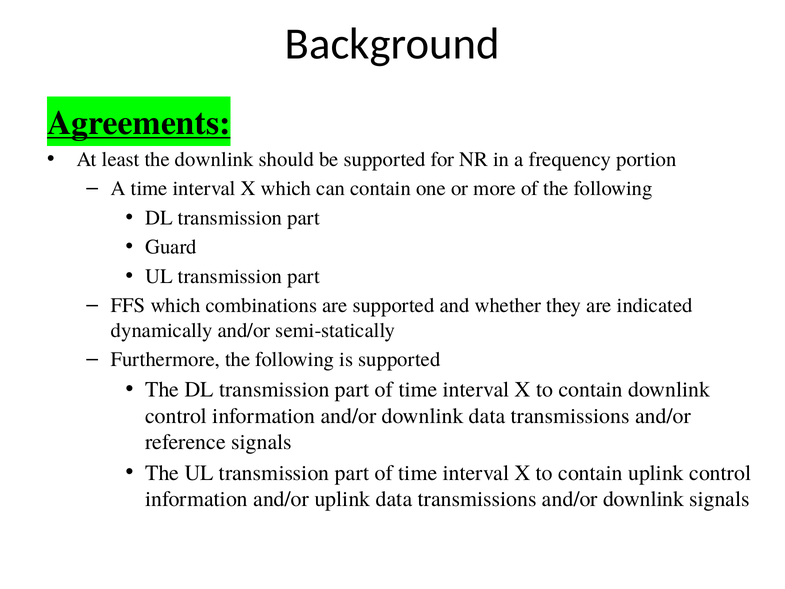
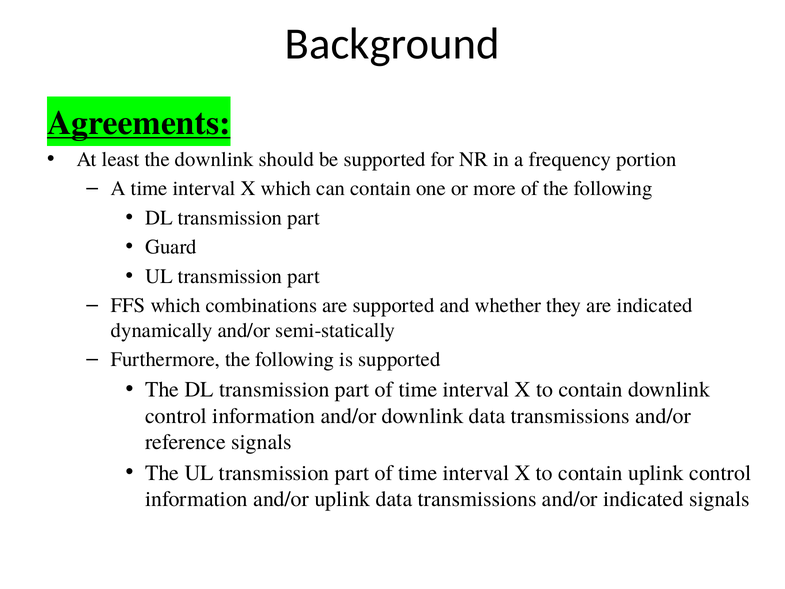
transmissions and/or downlink: downlink -> indicated
